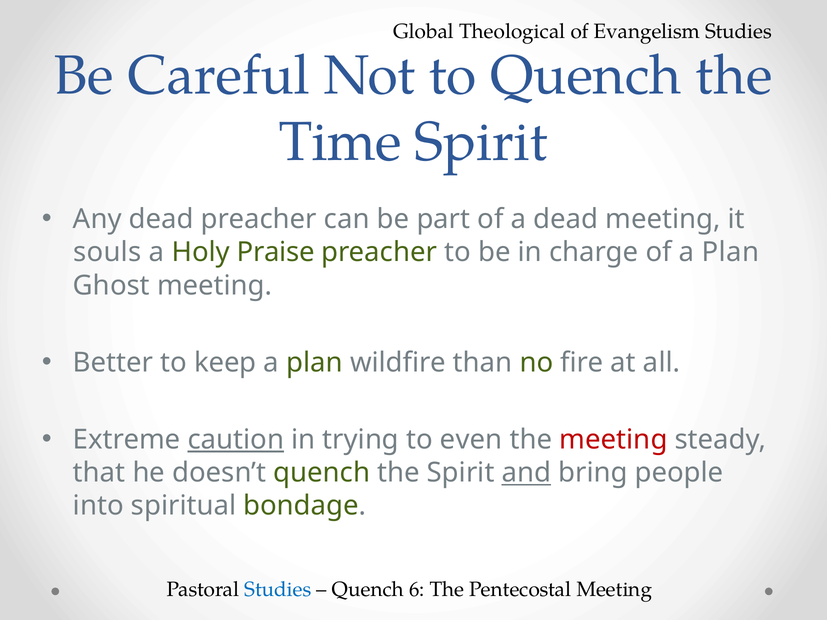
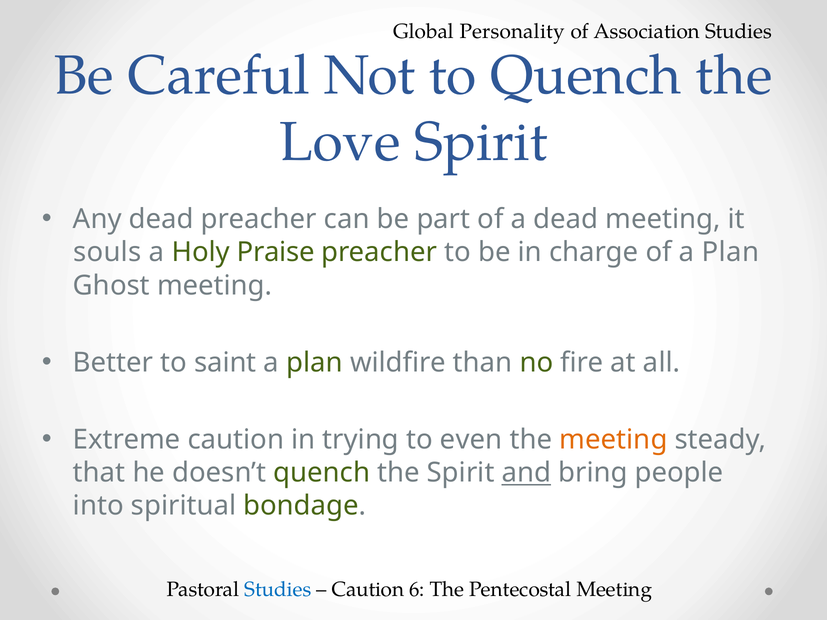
Theological: Theological -> Personality
Evangelism: Evangelism -> Association
Time: Time -> Love
keep: keep -> saint
caution at (236, 440) underline: present -> none
meeting at (613, 440) colour: red -> orange
Quench at (368, 589): Quench -> Caution
